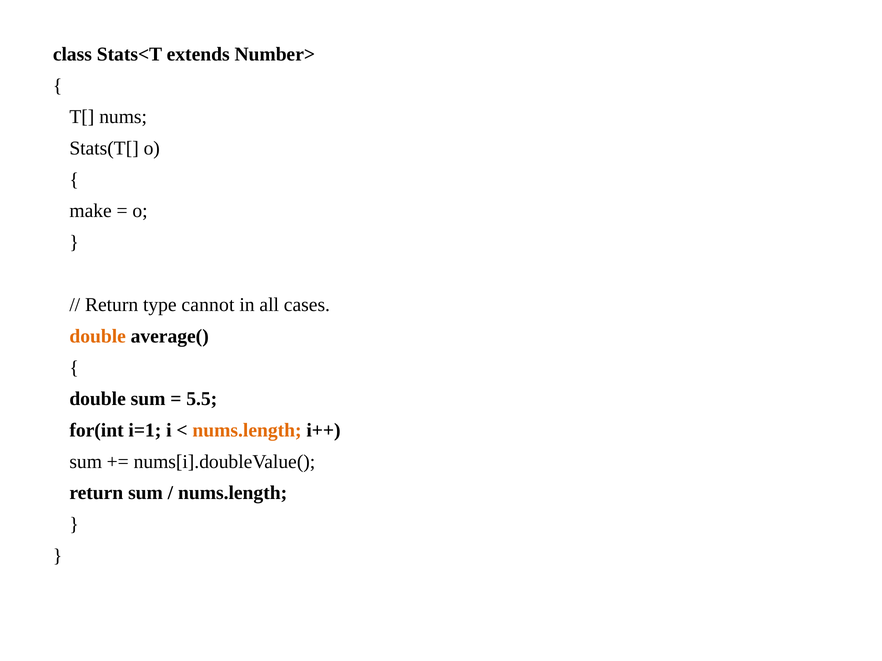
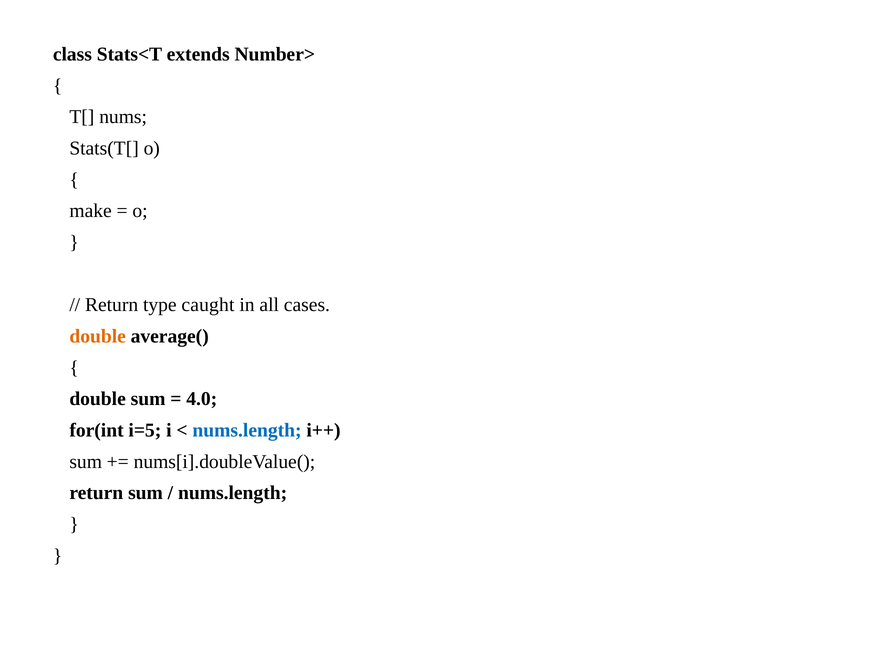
cannot: cannot -> caught
5.5: 5.5 -> 4.0
i=1: i=1 -> i=5
nums.length at (247, 431) colour: orange -> blue
